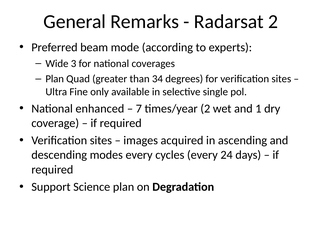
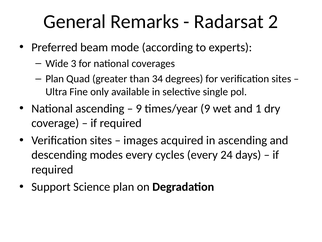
National enhanced: enhanced -> ascending
7 at (139, 108): 7 -> 9
times/year 2: 2 -> 9
